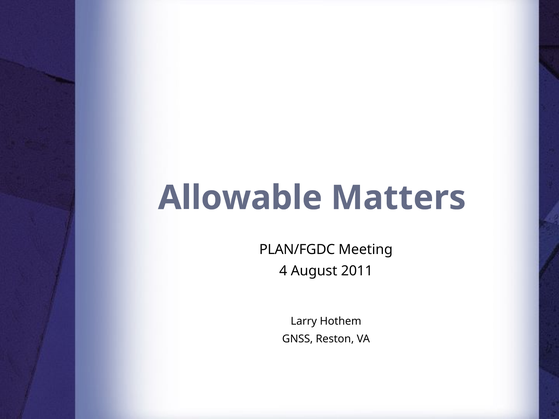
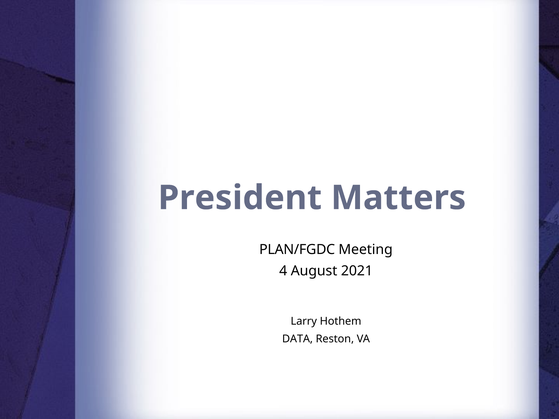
Allowable: Allowable -> President
2011: 2011 -> 2021
GNSS: GNSS -> DATA
